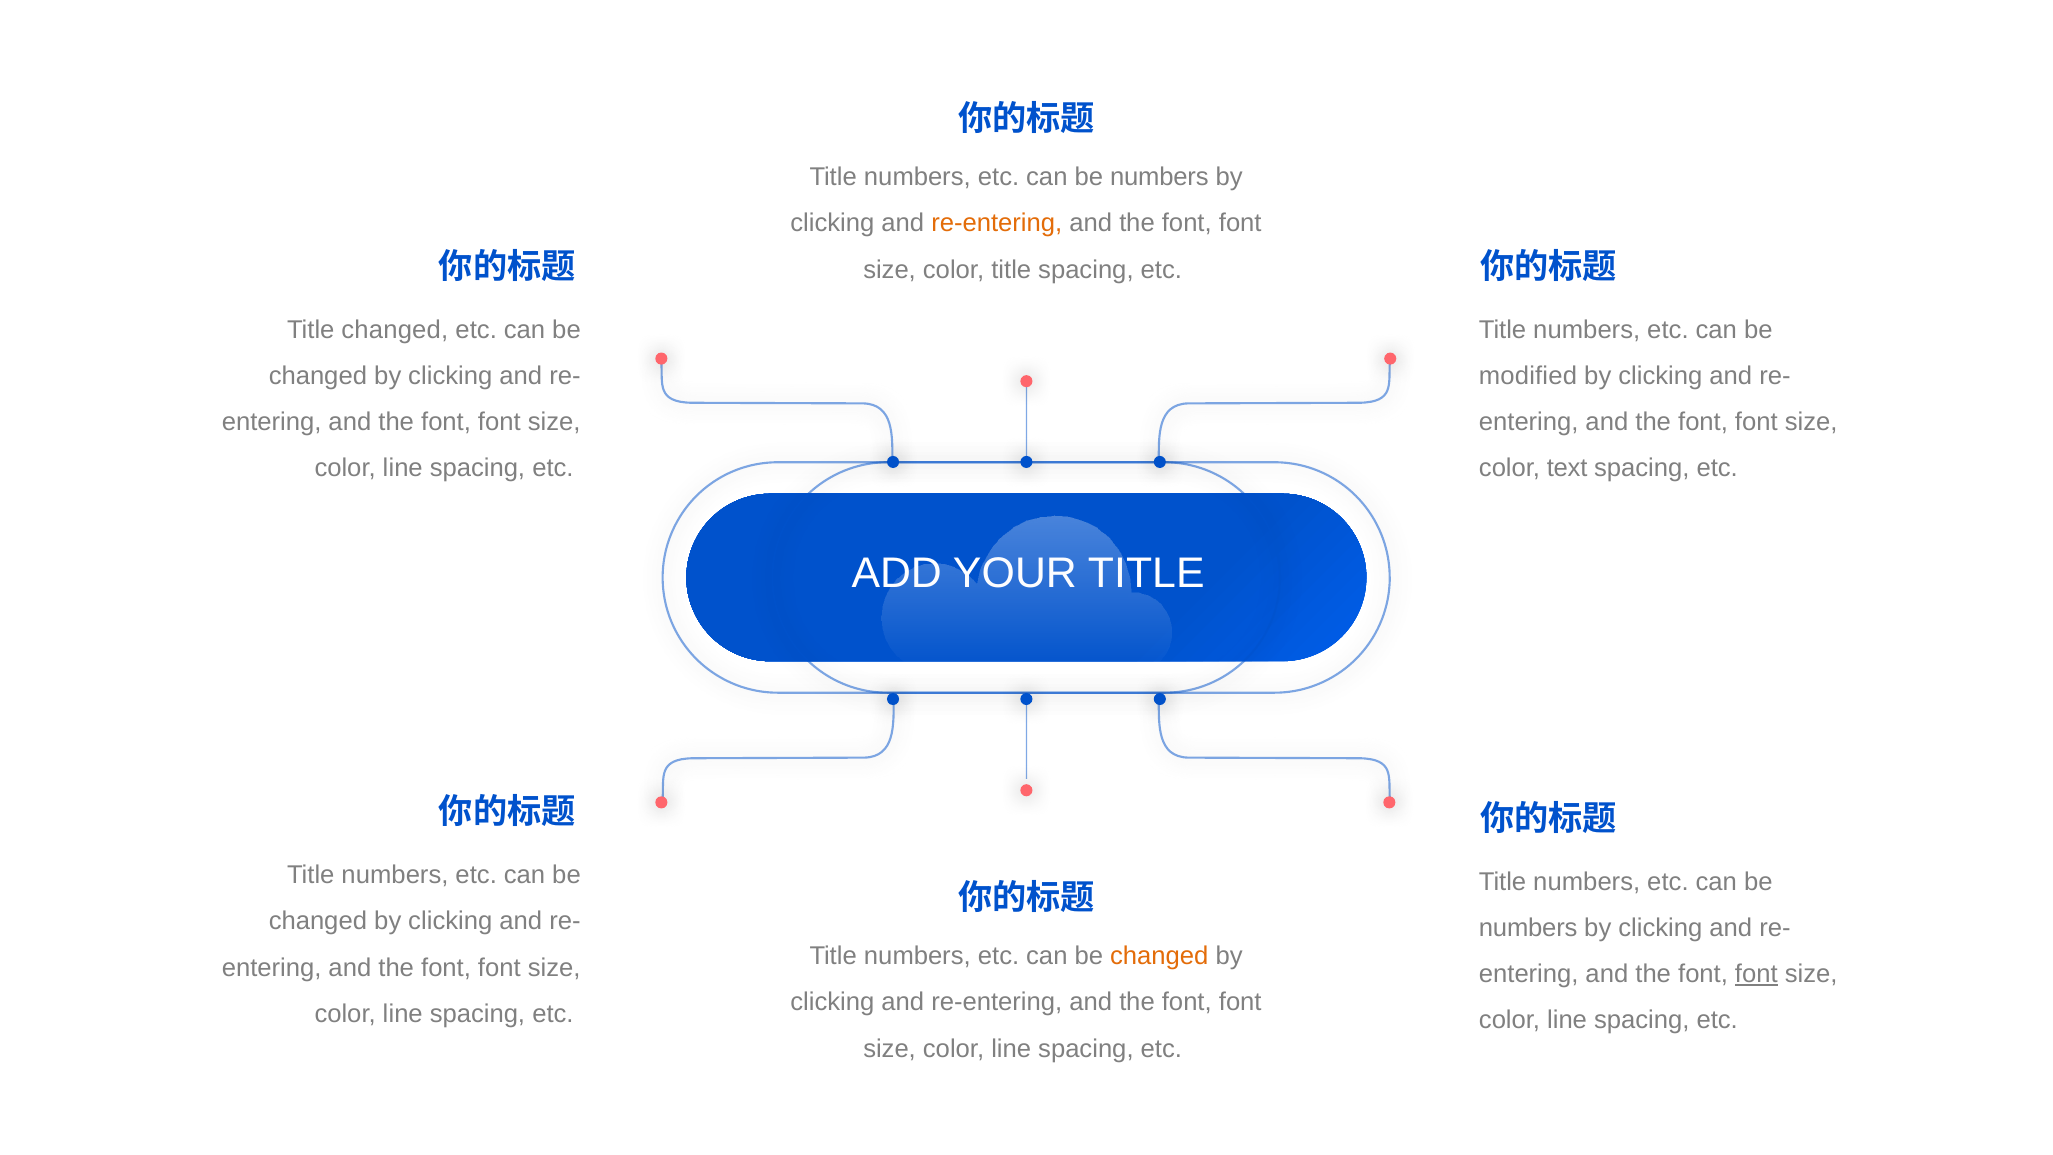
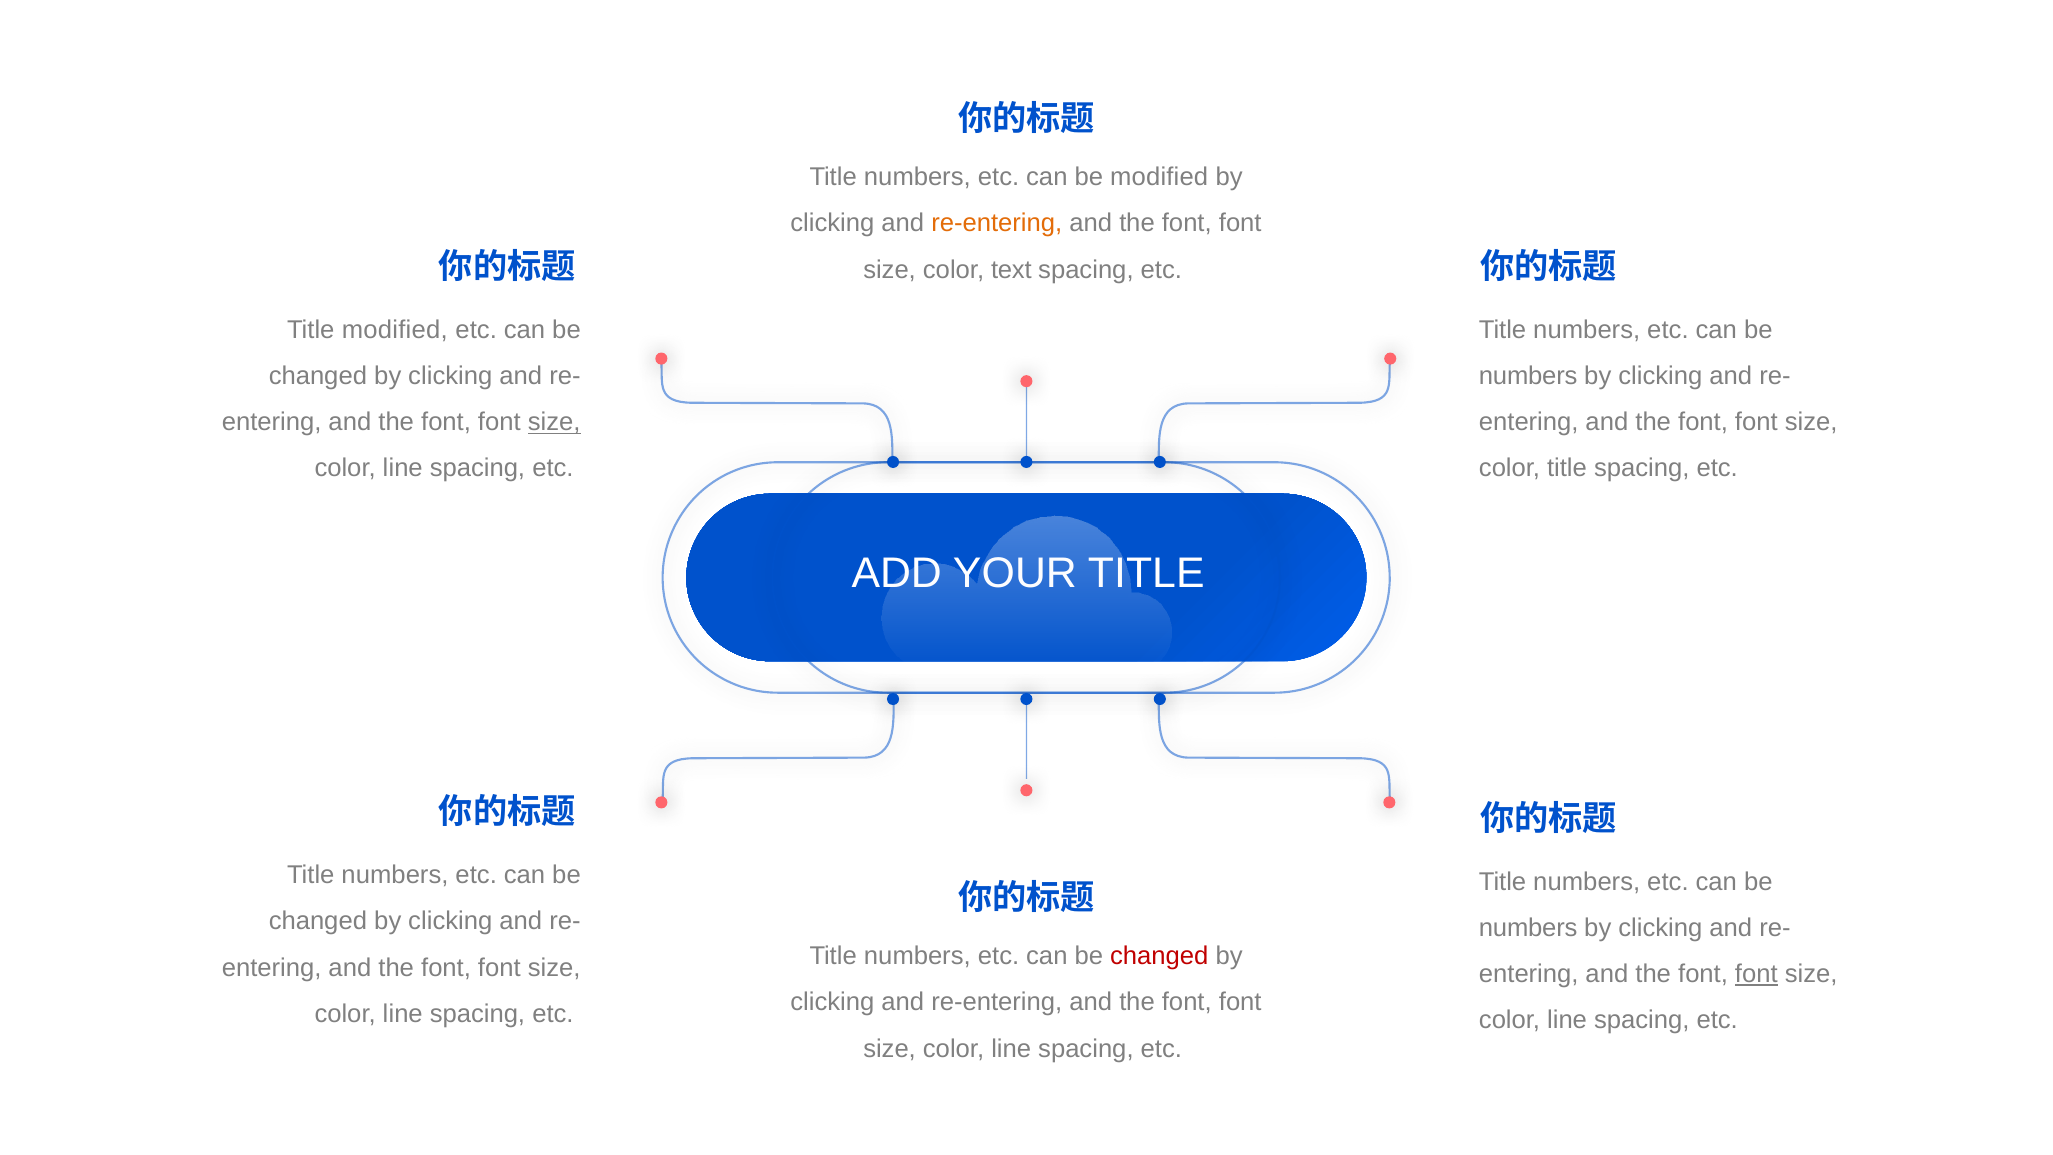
numbers at (1159, 177): numbers -> modified
color title: title -> text
Title changed: changed -> modified
modified at (1528, 376): modified -> numbers
size at (554, 422) underline: none -> present
color text: text -> title
changed at (1159, 956) colour: orange -> red
